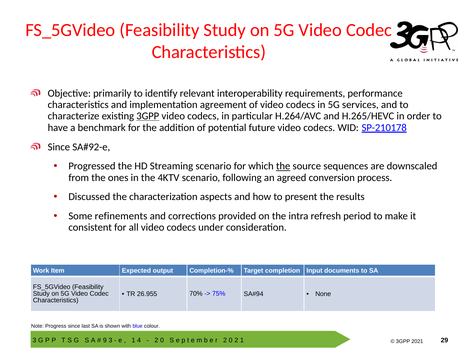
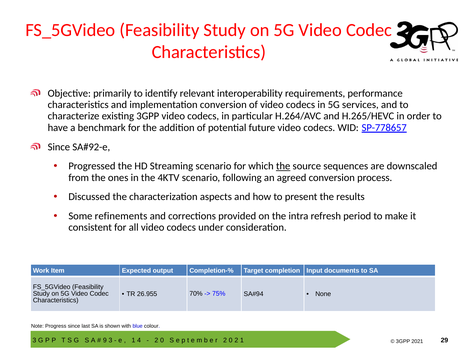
implementation agreement: agreement -> conversion
3GPP at (148, 116) underline: present -> none
SP-210178: SP-210178 -> SP-778657
